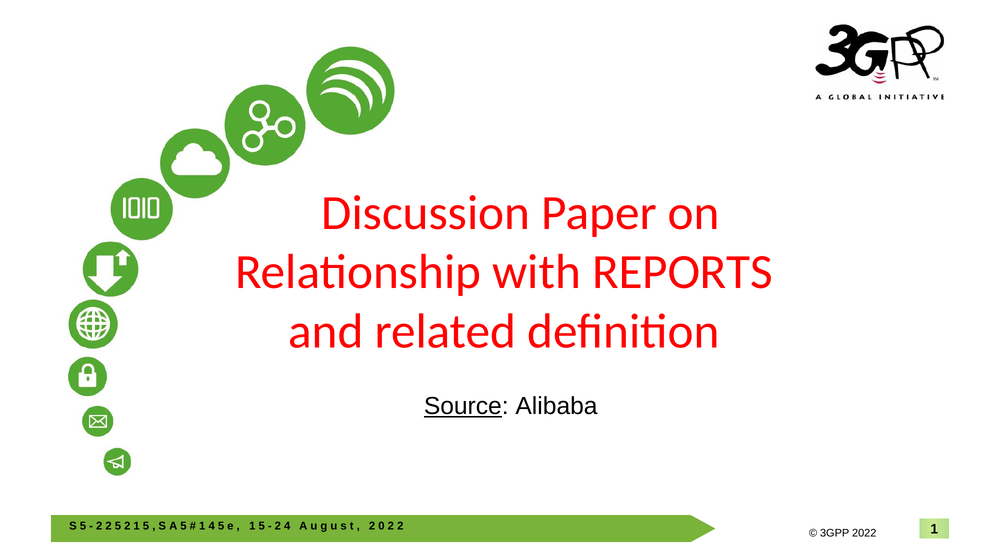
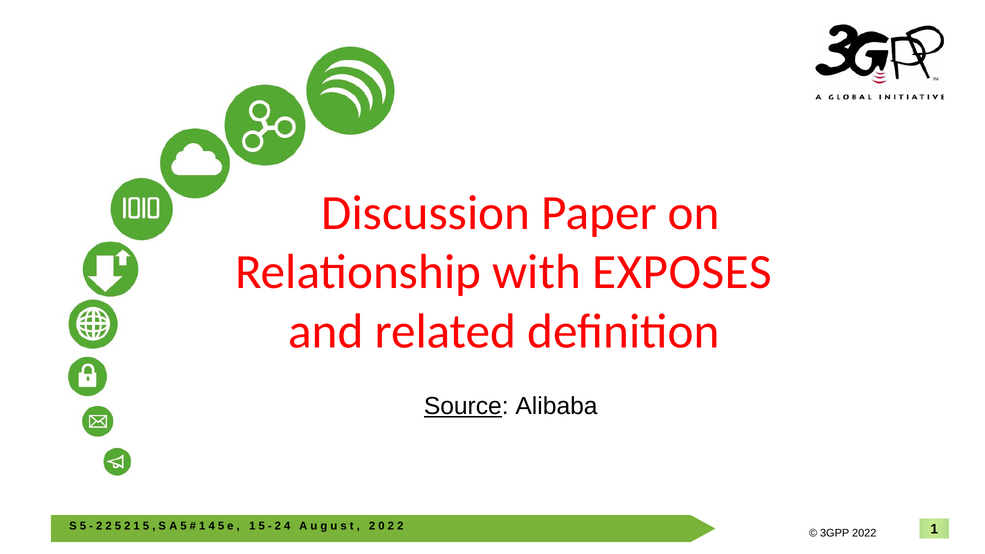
REPORTS: REPORTS -> EXPOSES
